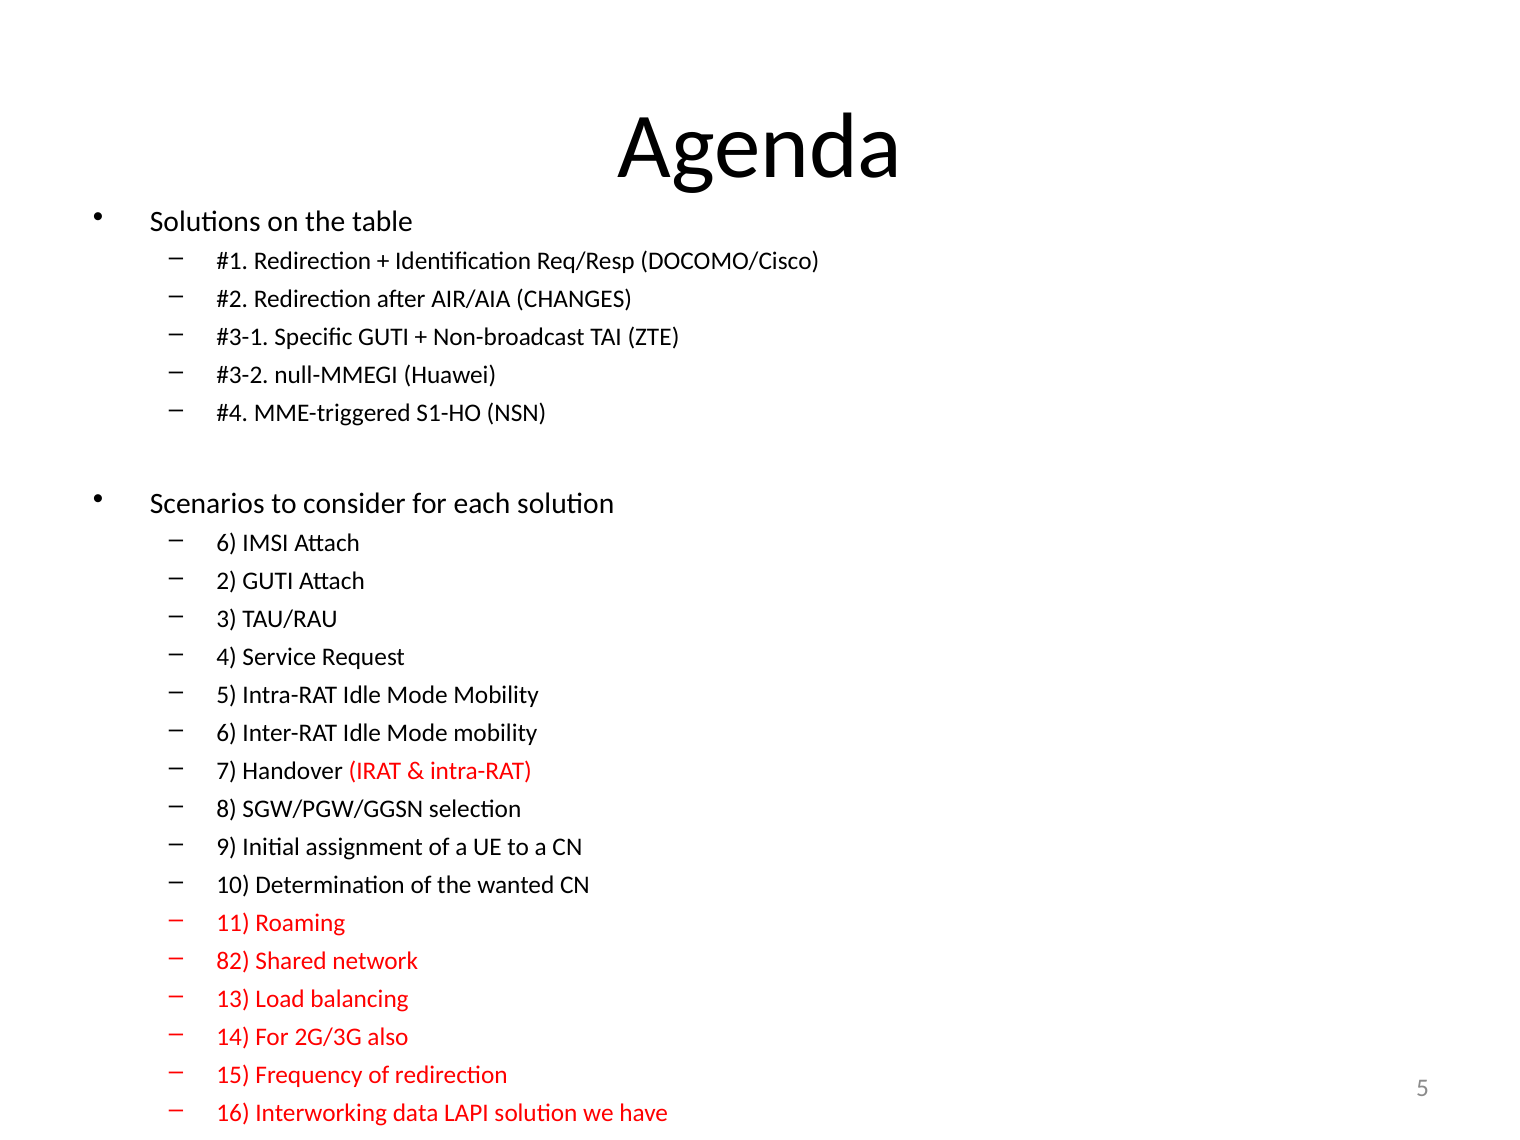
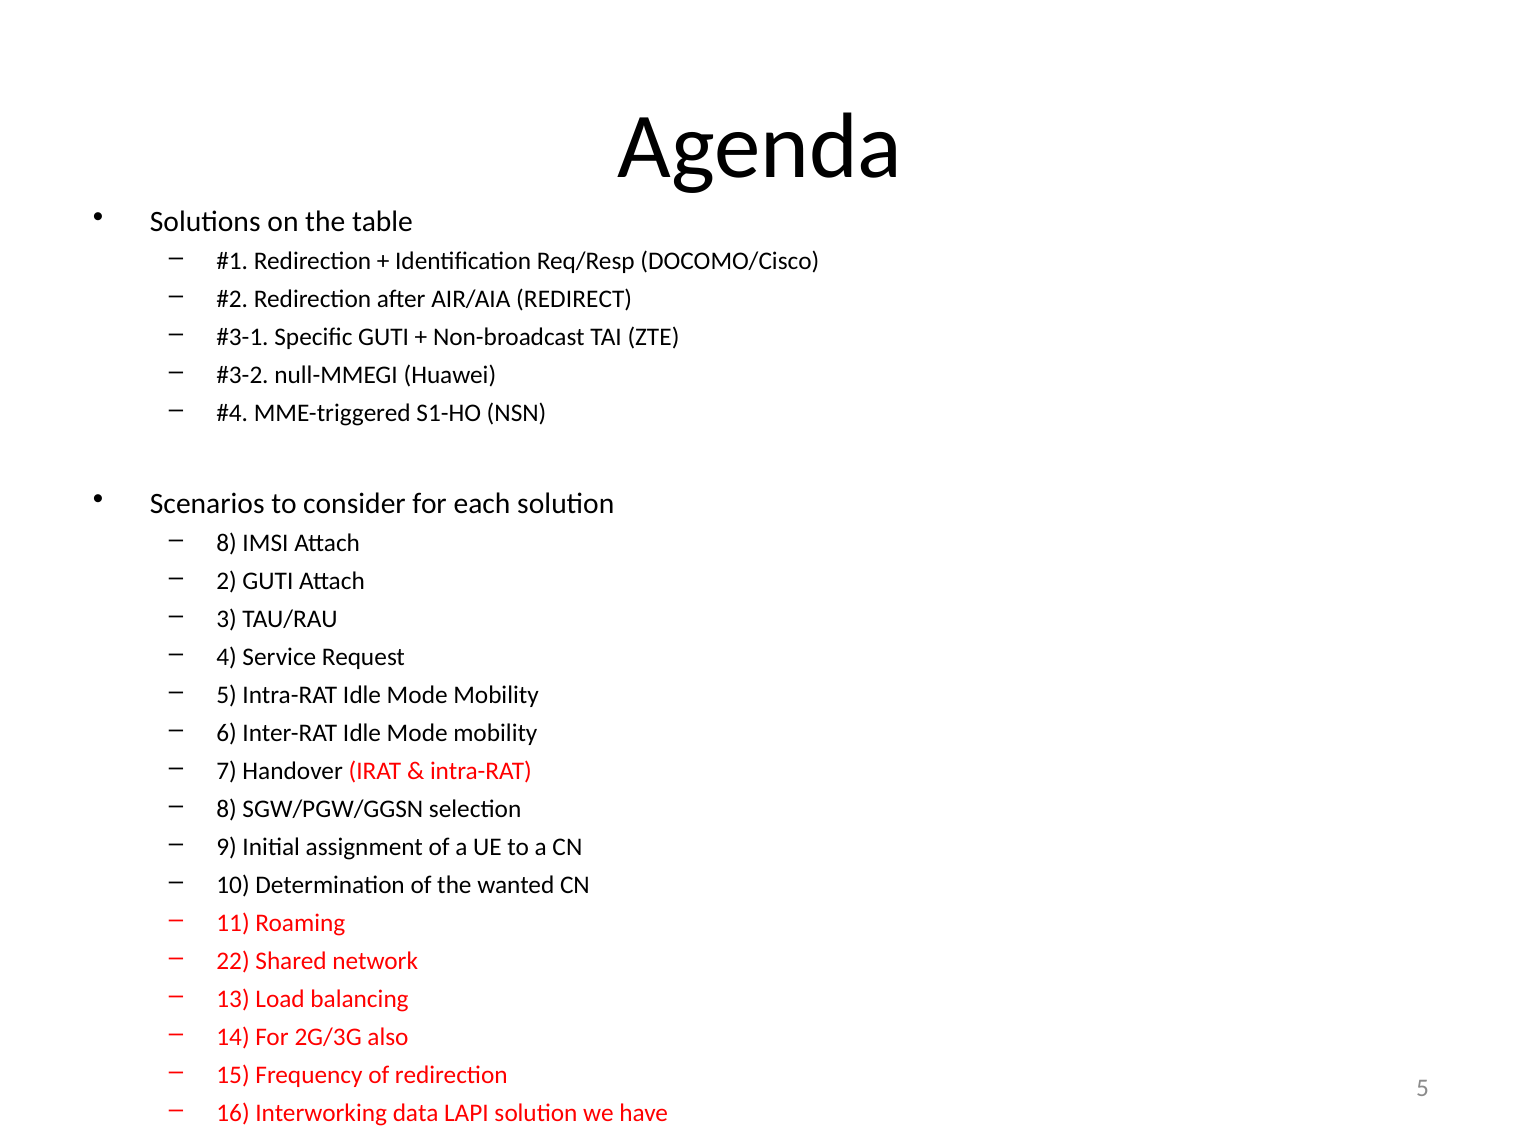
CHANGES: CHANGES -> REDIRECT
6 at (227, 543): 6 -> 8
82: 82 -> 22
